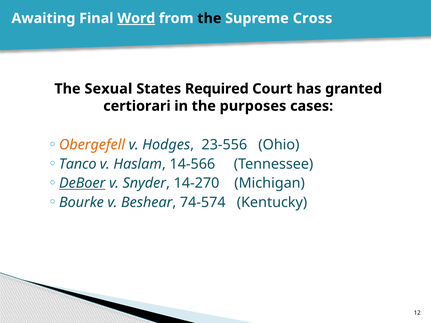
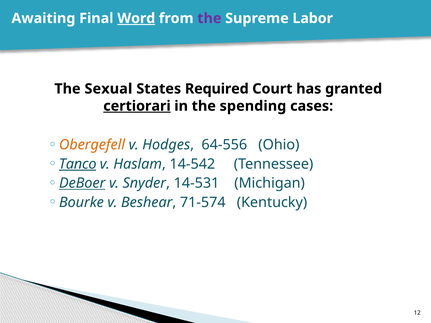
the at (209, 18) colour: black -> purple
Cross: Cross -> Labor
certiorari underline: none -> present
purposes: purposes -> spending
23-556: 23-556 -> 64-556
Tanco underline: none -> present
14-566: 14-566 -> 14-542
14-270: 14-270 -> 14-531
74-574: 74-574 -> 71-574
